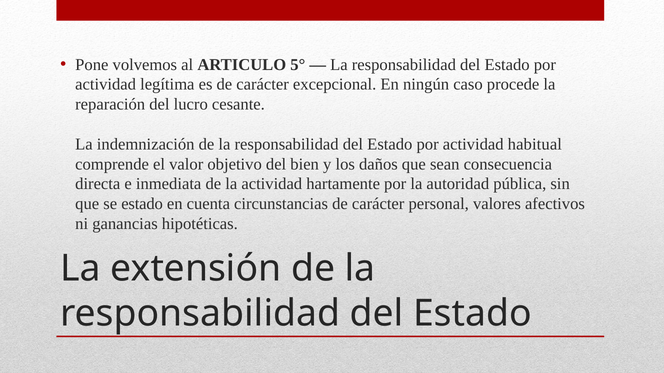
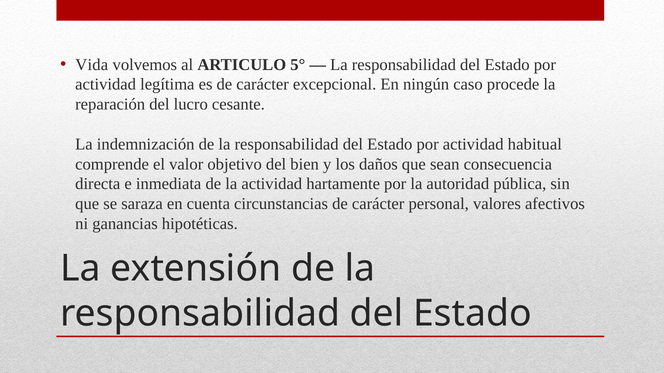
Pone: Pone -> Vida
se estado: estado -> saraza
